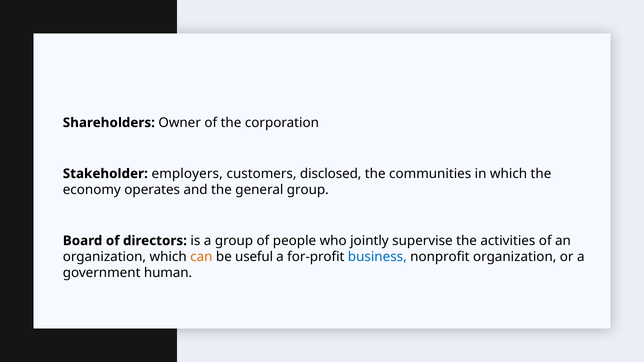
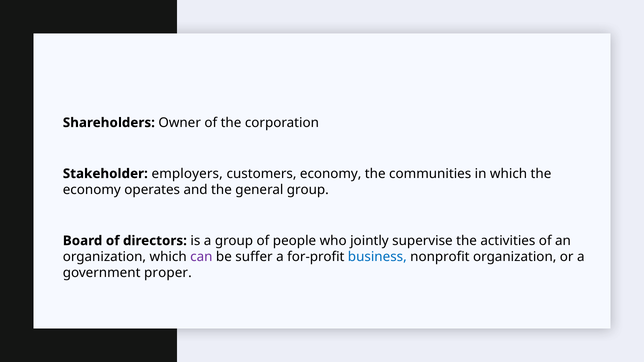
customers disclosed: disclosed -> economy
can colour: orange -> purple
useful: useful -> suffer
human: human -> proper
